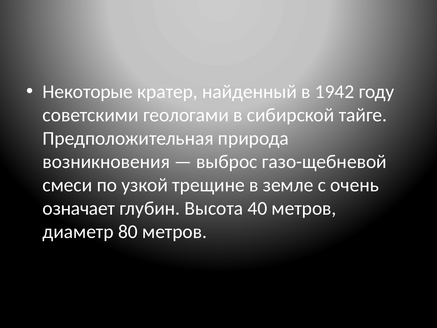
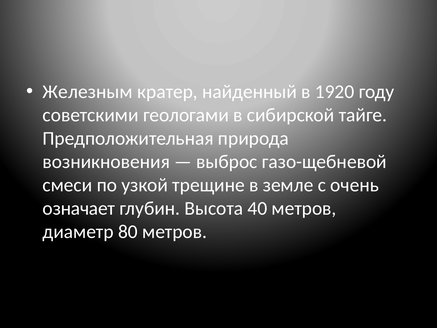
Некоторые: Некоторые -> Железным
1942: 1942 -> 1920
